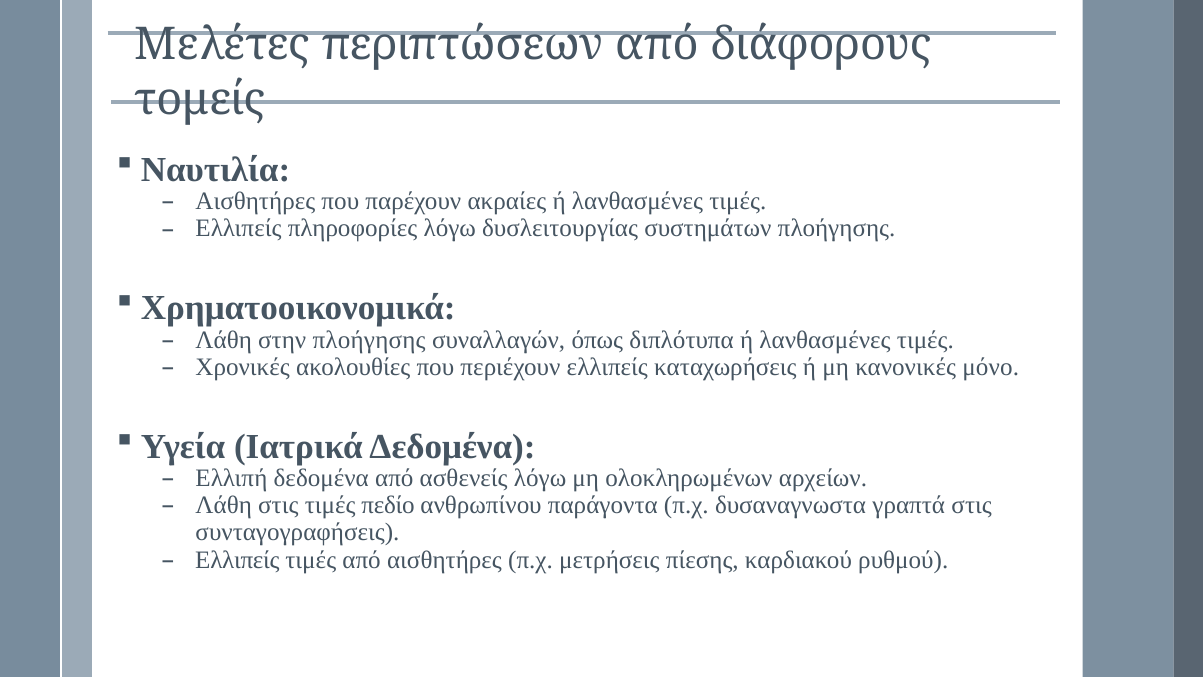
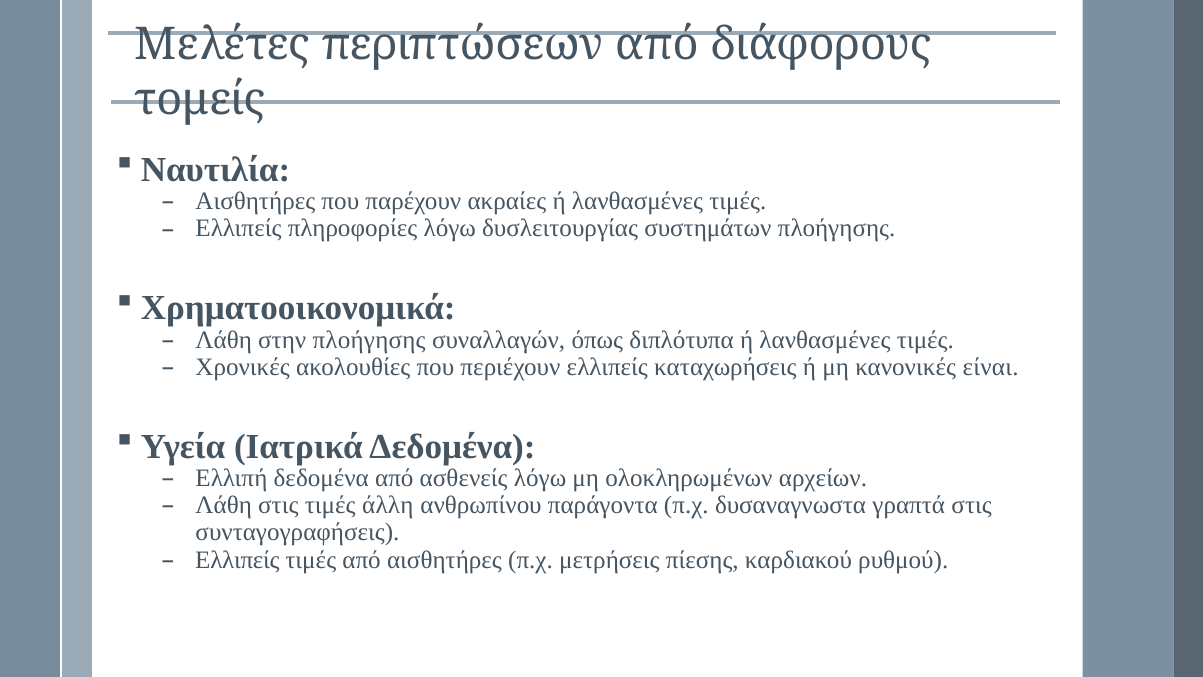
μόνο: μόνο -> είναι
πεδίο: πεδίο -> άλλη
